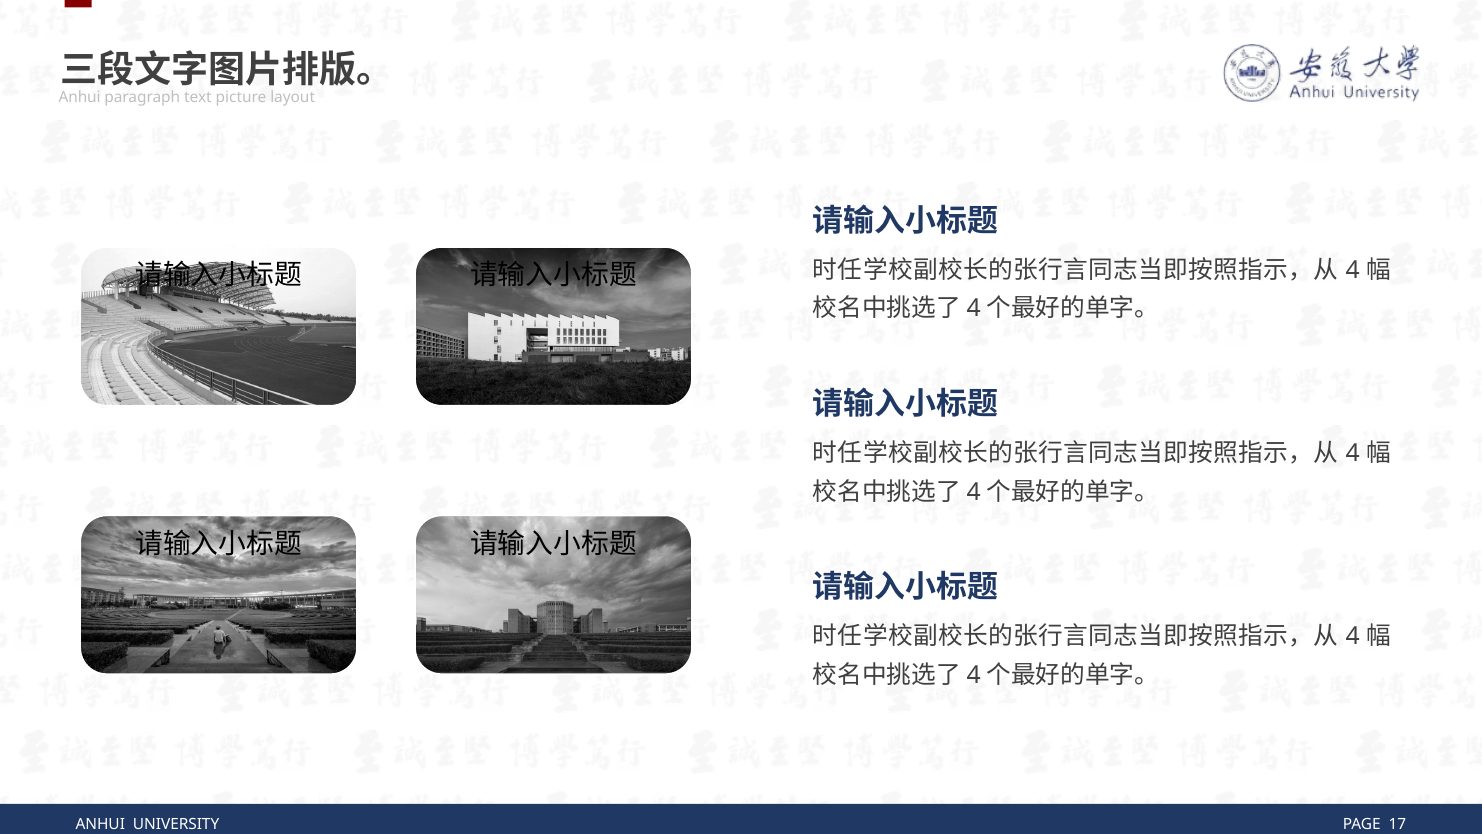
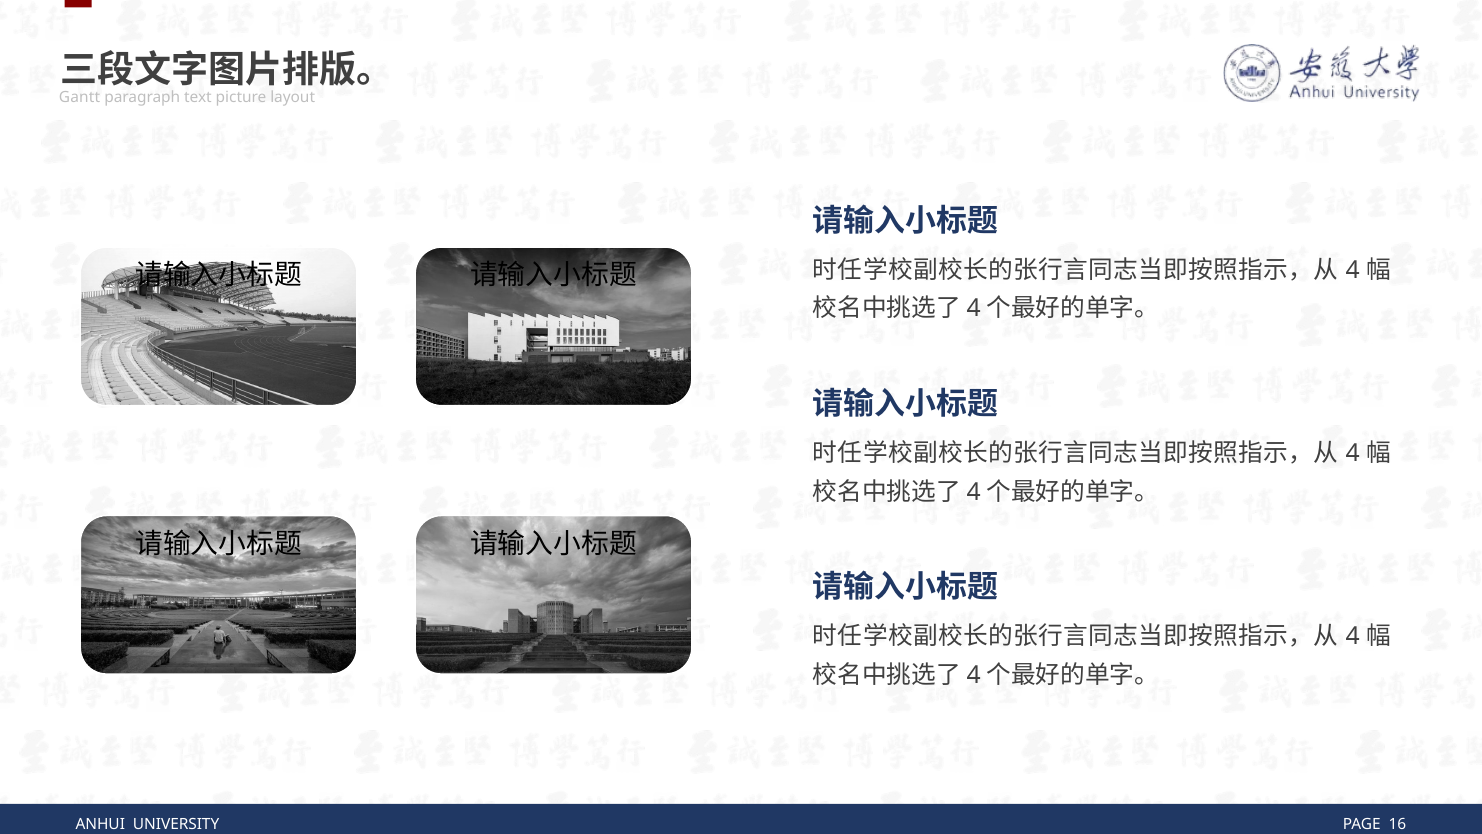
Anhui at (80, 97): Anhui -> Gantt
17: 17 -> 16
